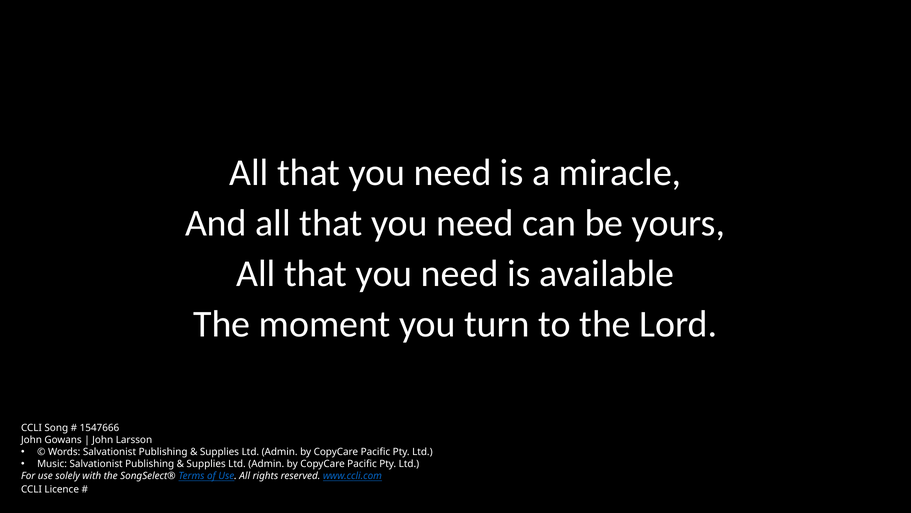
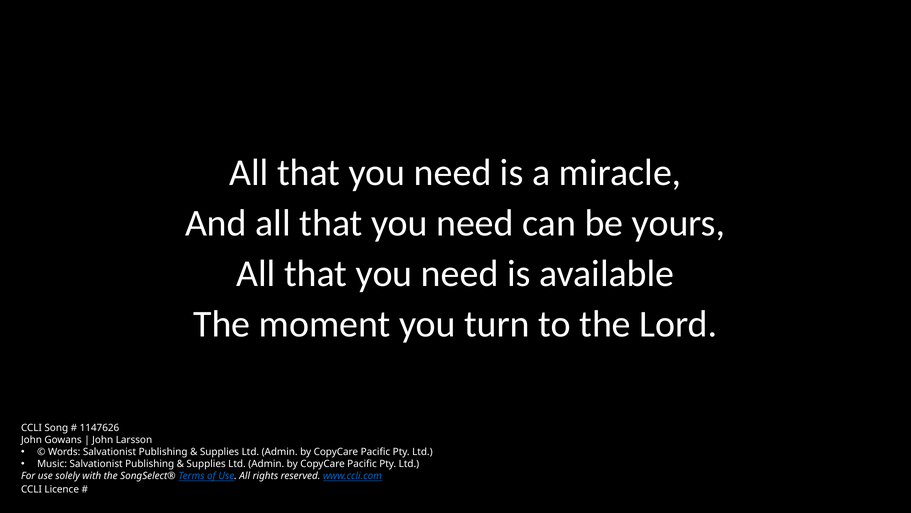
1547666: 1547666 -> 1147626
